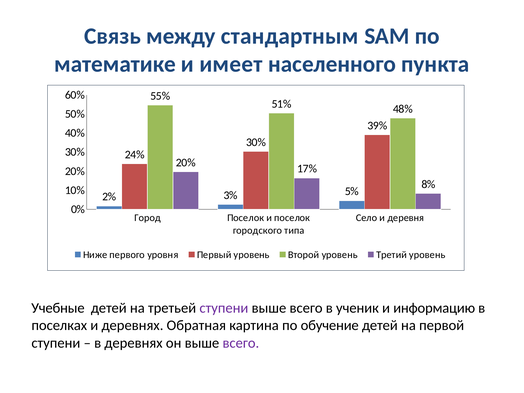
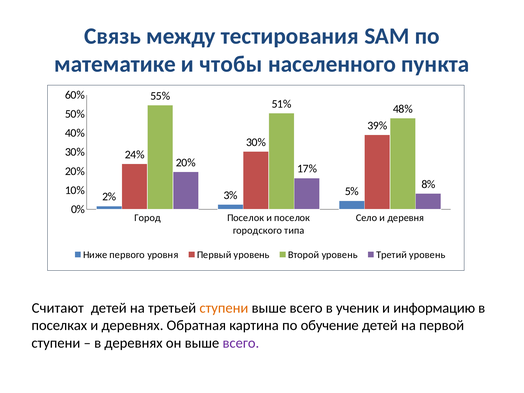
стандартным: стандартным -> тестирования
имеет: имеет -> чтобы
Учебные: Учебные -> Считают
ступени at (224, 308) colour: purple -> orange
